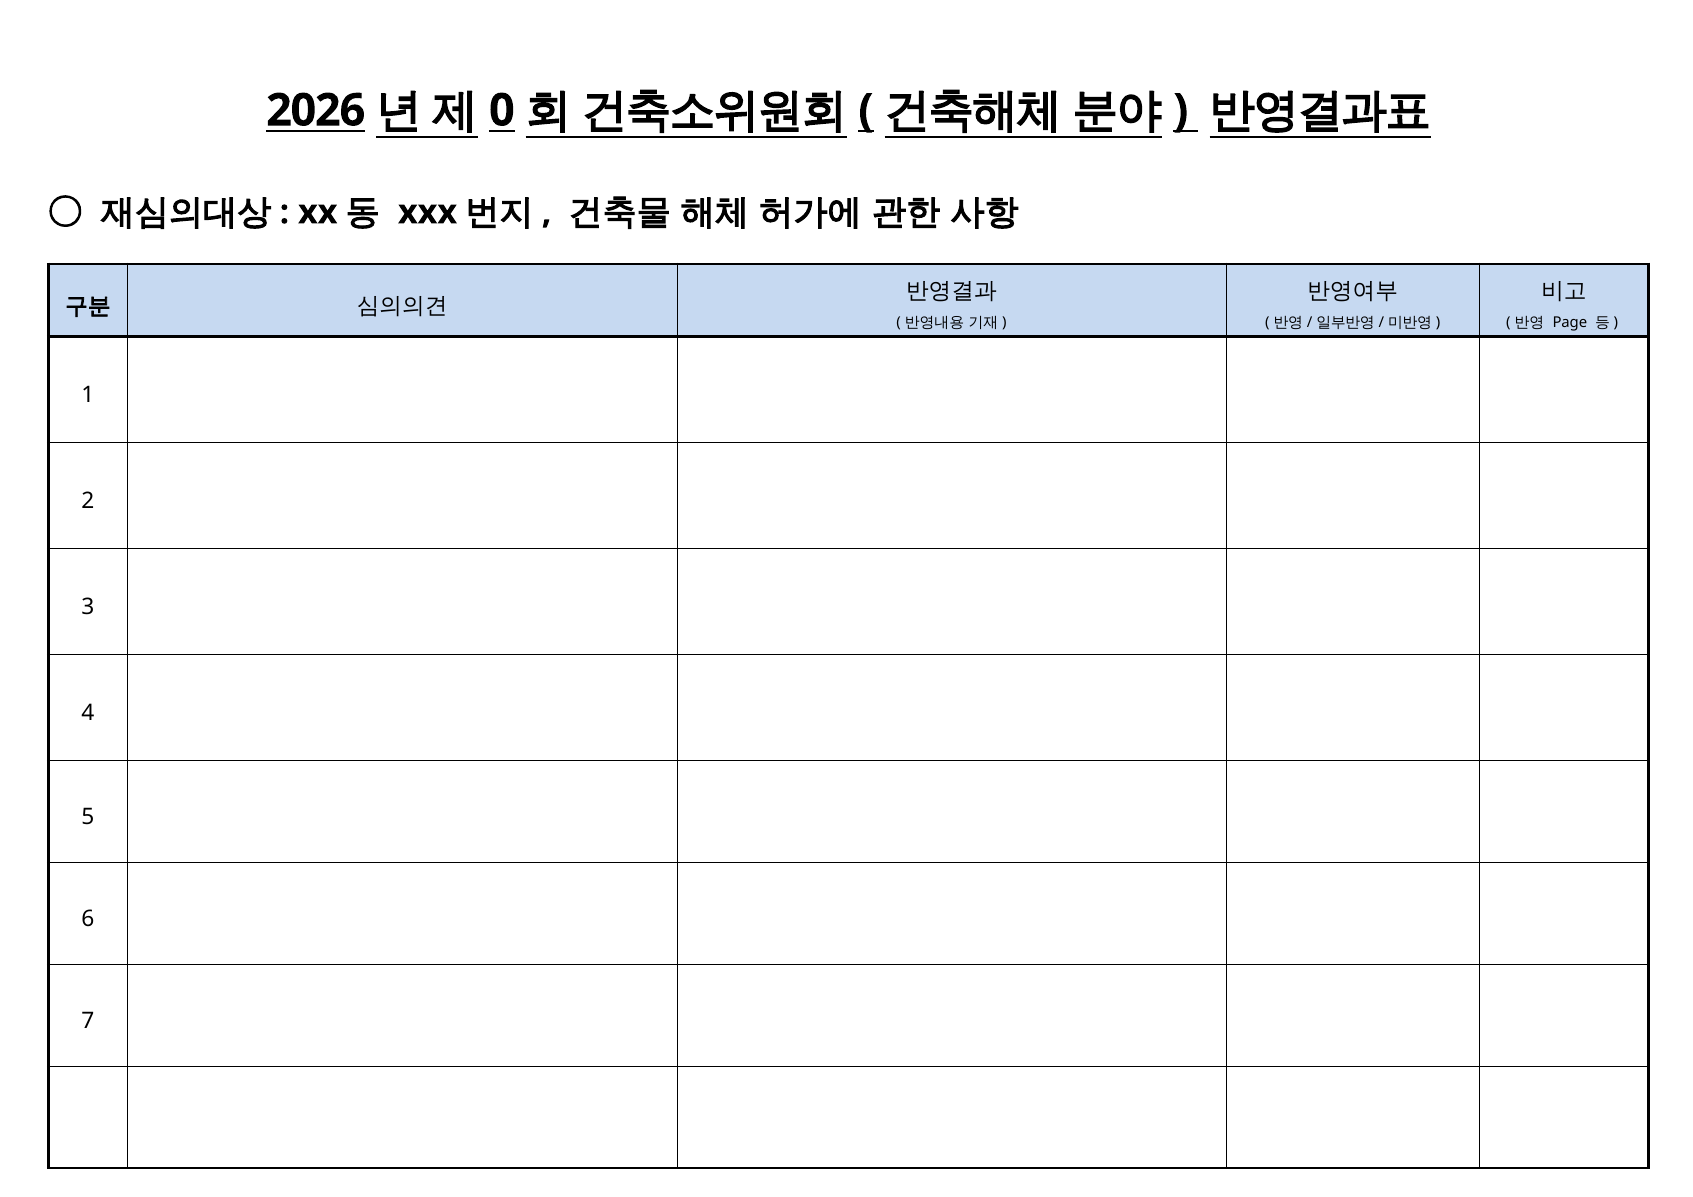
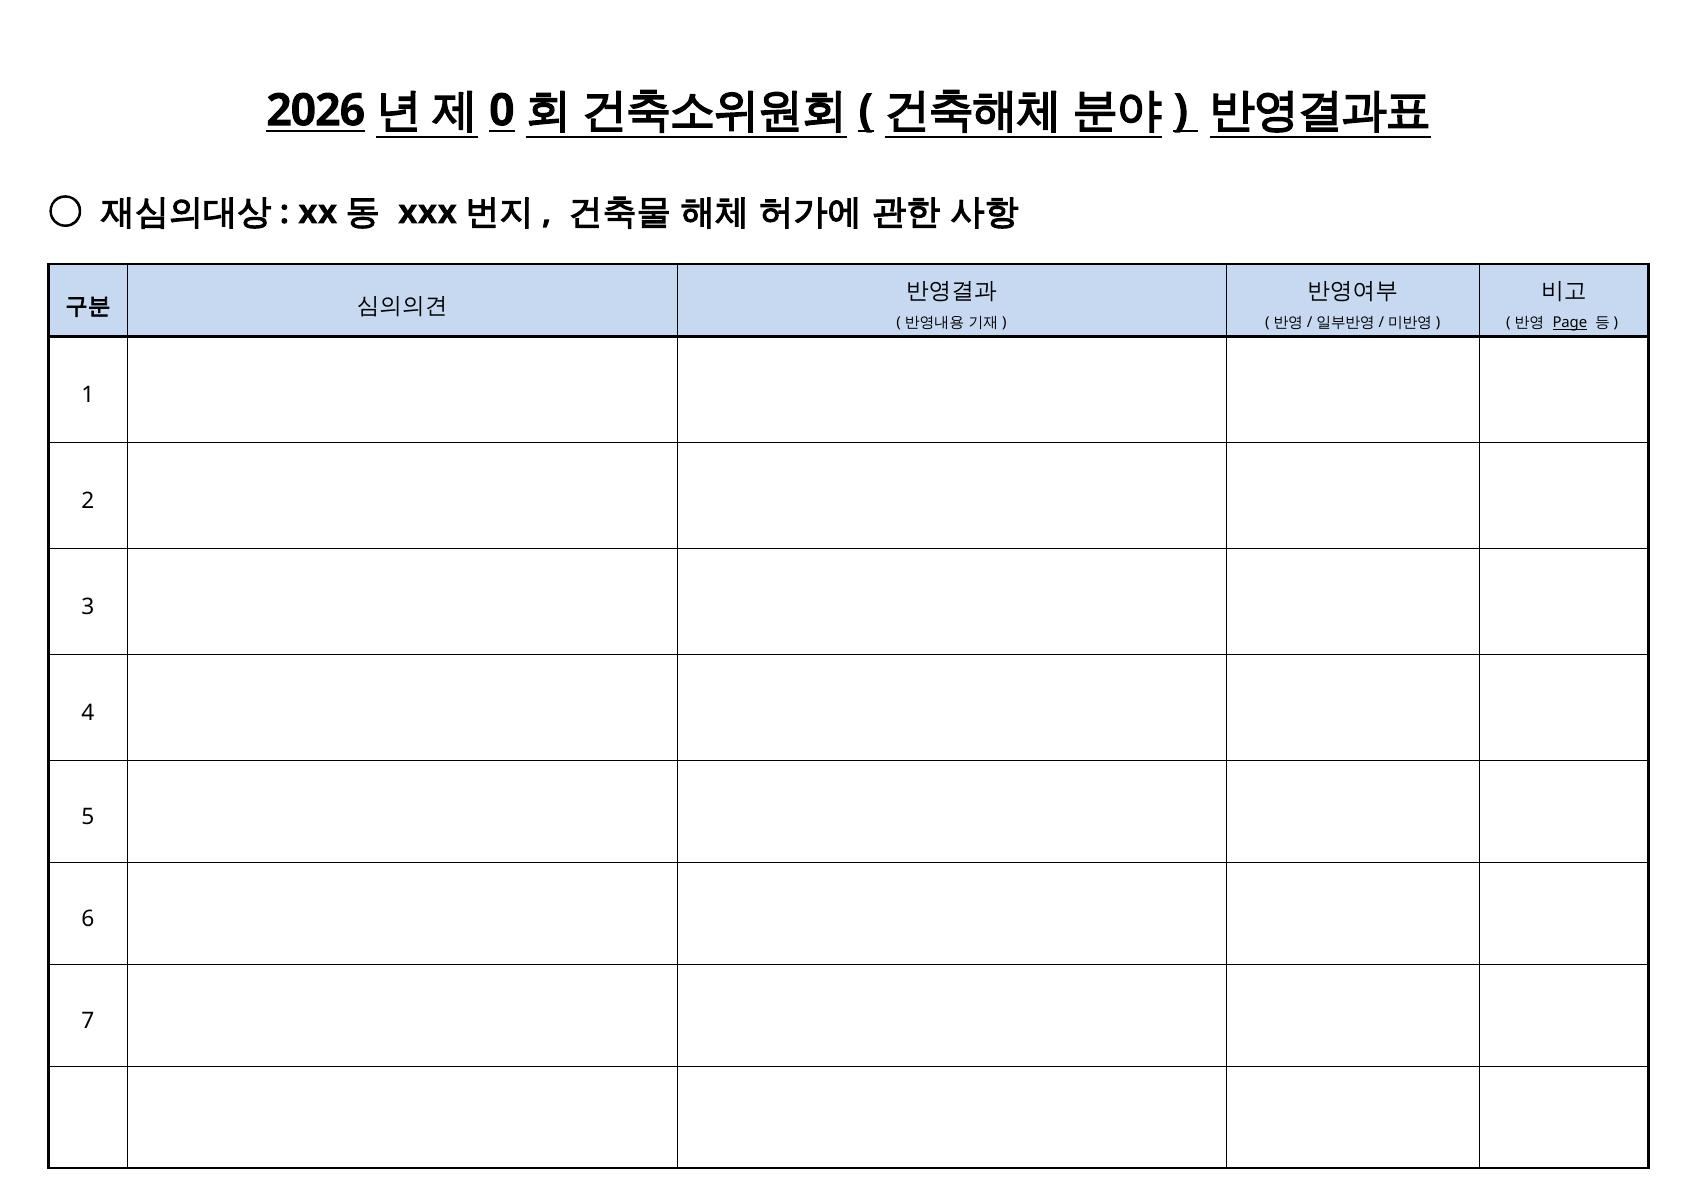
Page underline: none -> present
